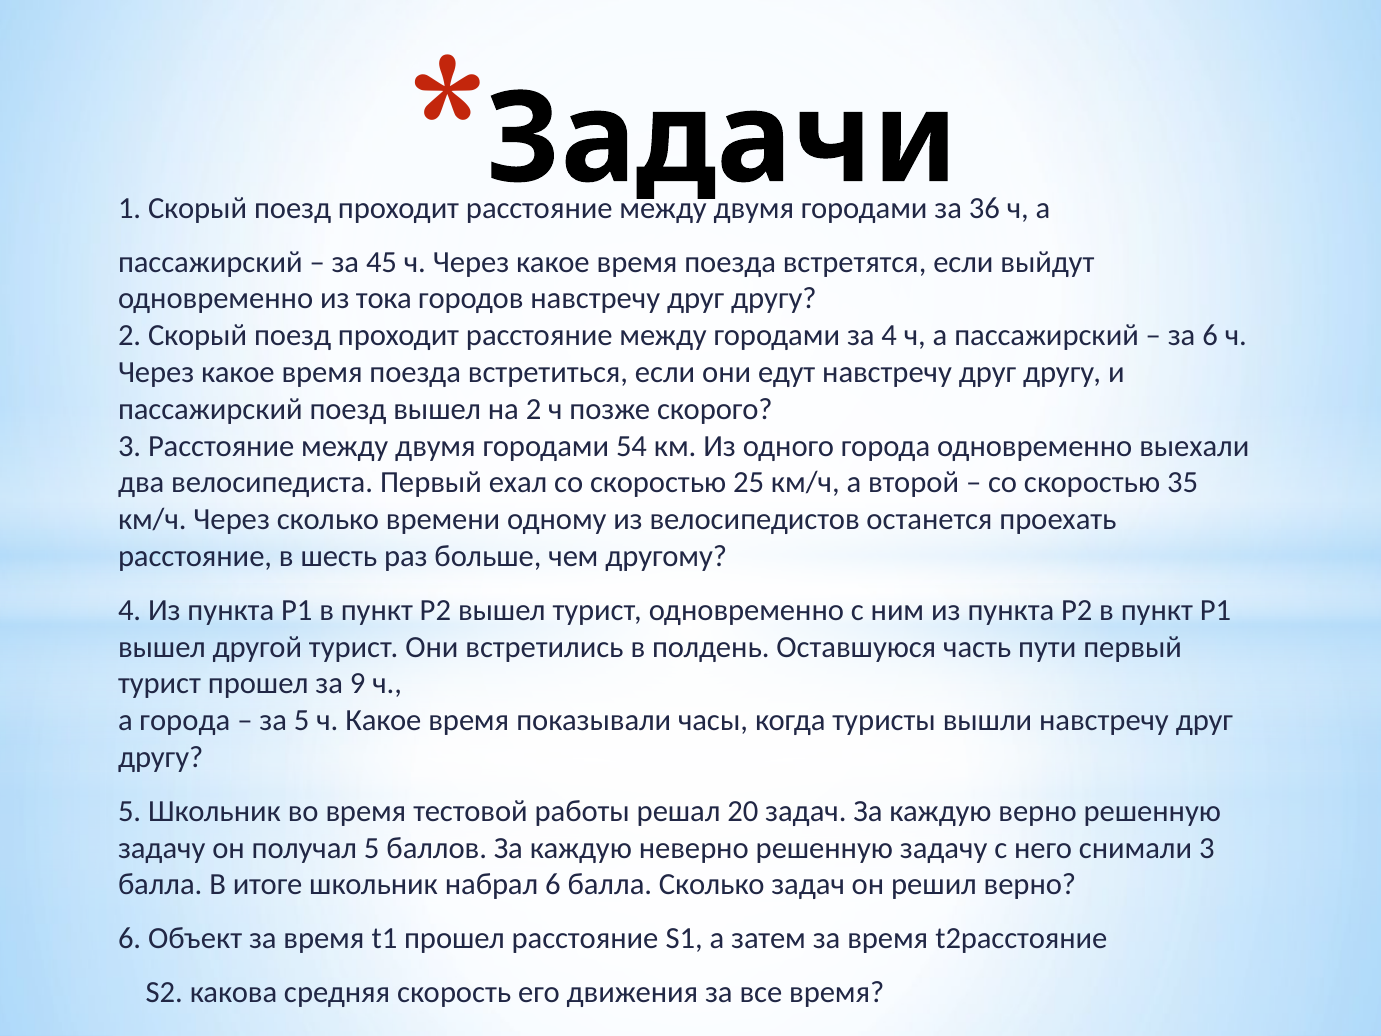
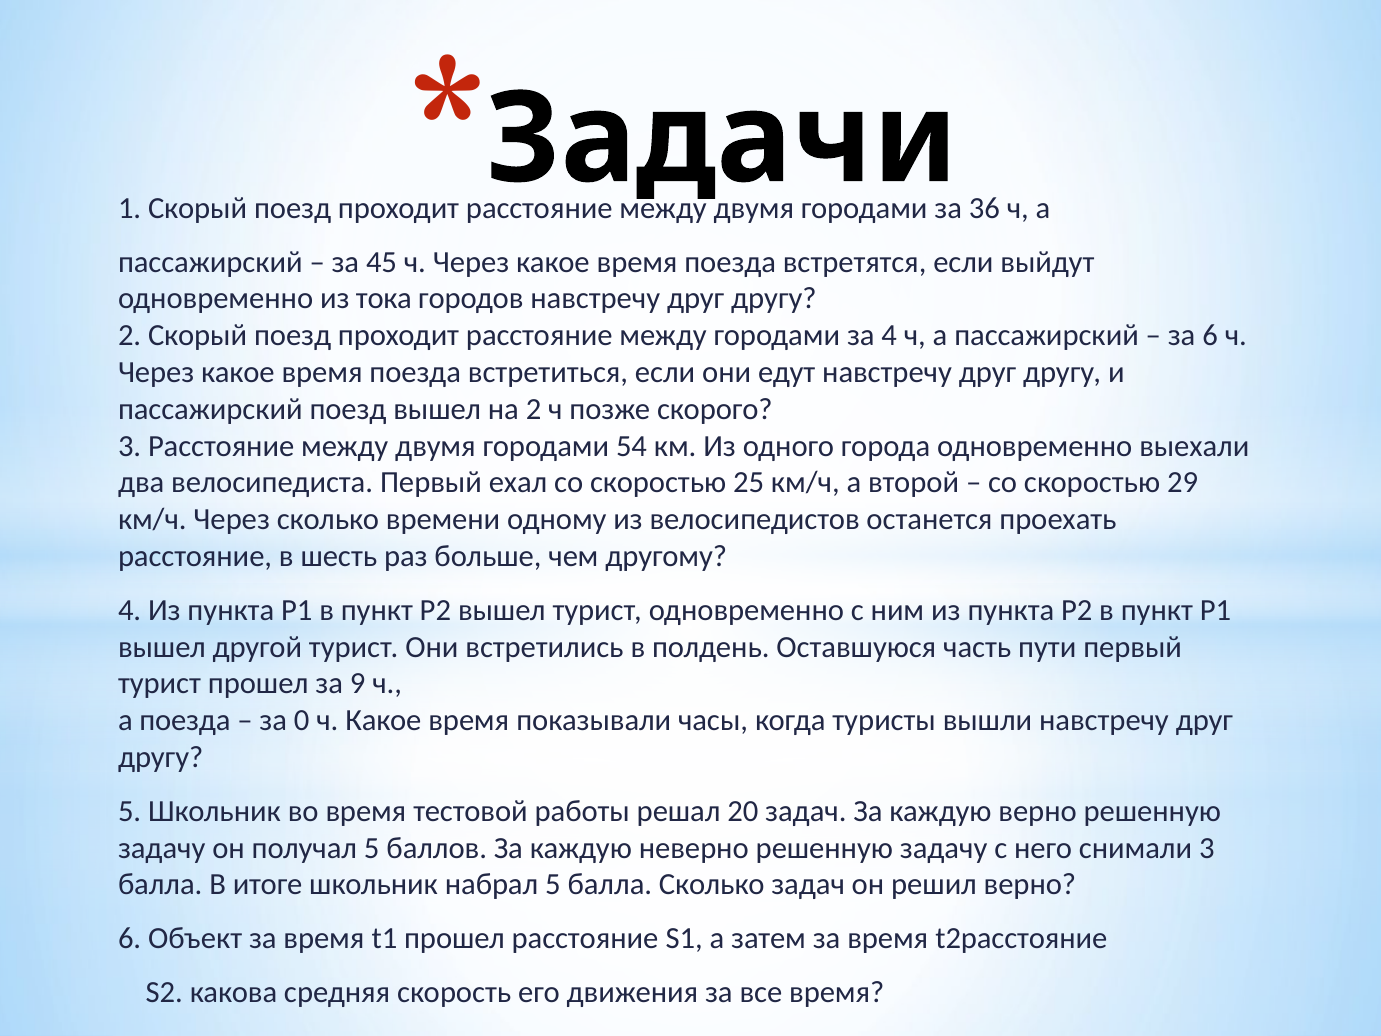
35: 35 -> 29
а города: города -> поезда
за 5: 5 -> 0
набрал 6: 6 -> 5
